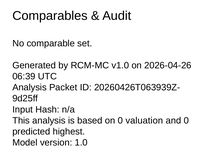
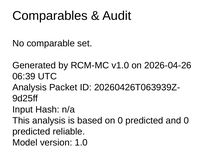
on 0 valuation: valuation -> predicted
highest: highest -> reliable
